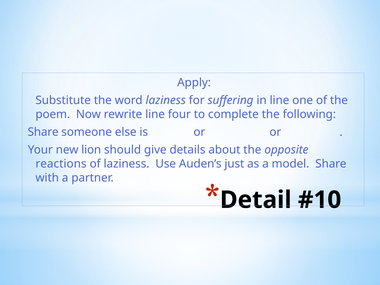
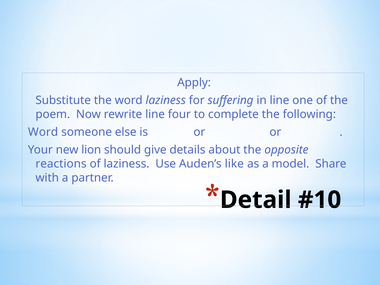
Share at (43, 132): Share -> Word
just: just -> like
